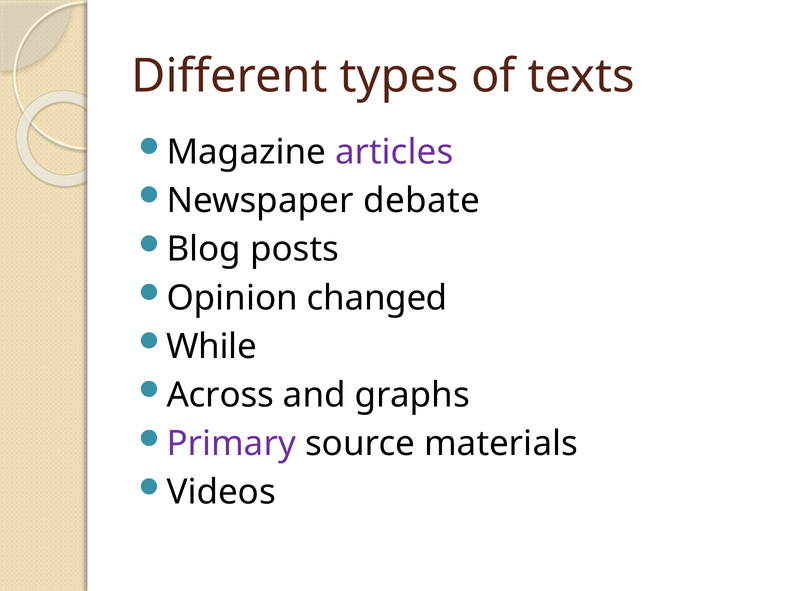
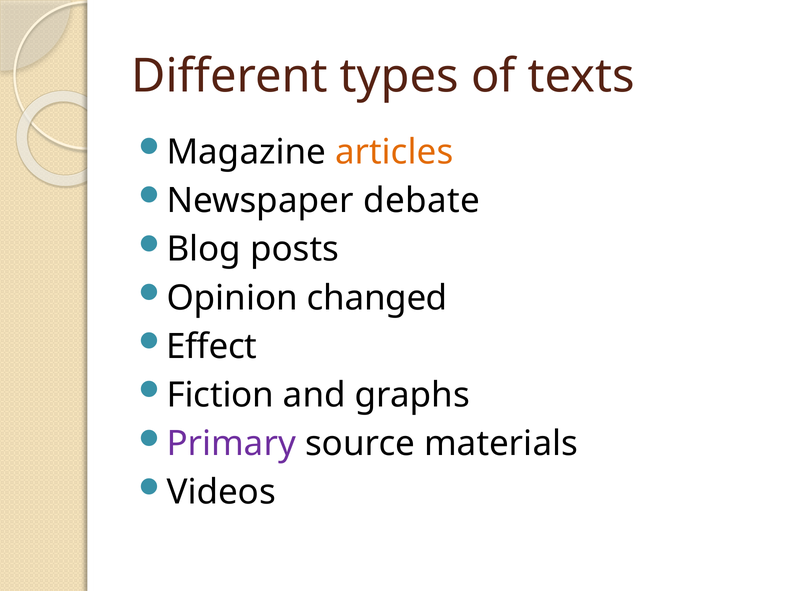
articles colour: purple -> orange
While: While -> Effect
Across: Across -> Fiction
